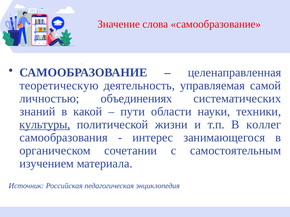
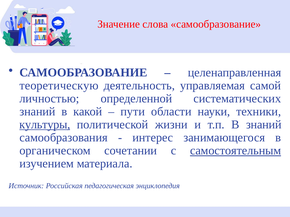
объединениях: объединениях -> определенной
В коллег: коллег -> знаний
самостоятельным underline: none -> present
